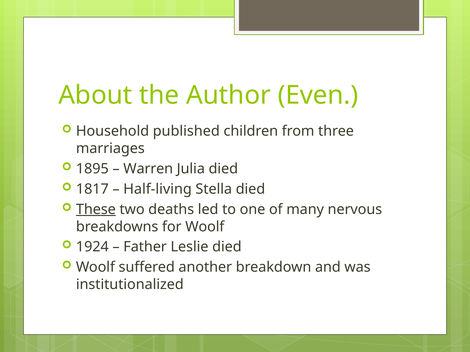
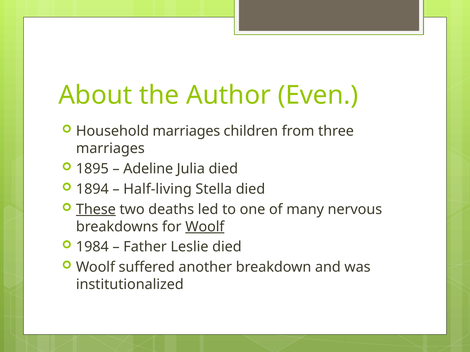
Household published: published -> marriages
Warren: Warren -> Adeline
1817: 1817 -> 1894
Woolf at (205, 227) underline: none -> present
1924: 1924 -> 1984
